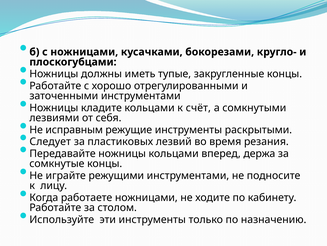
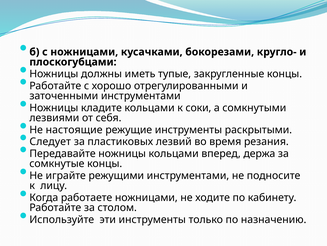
счёт: счёт -> соки
исправным: исправным -> настоящие
